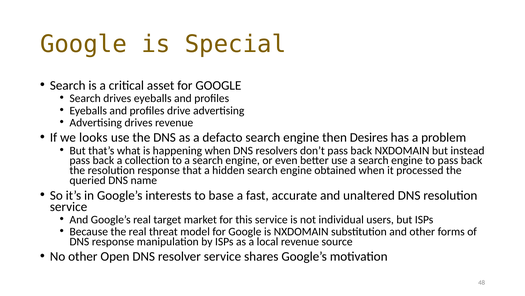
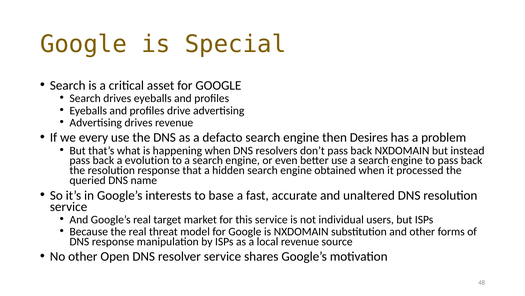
looks: looks -> every
collection: collection -> evolution
